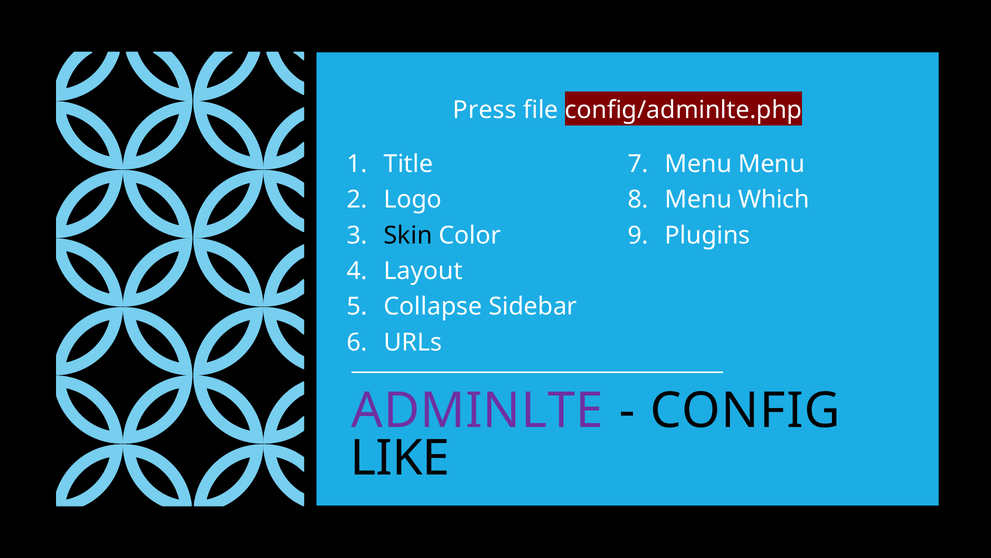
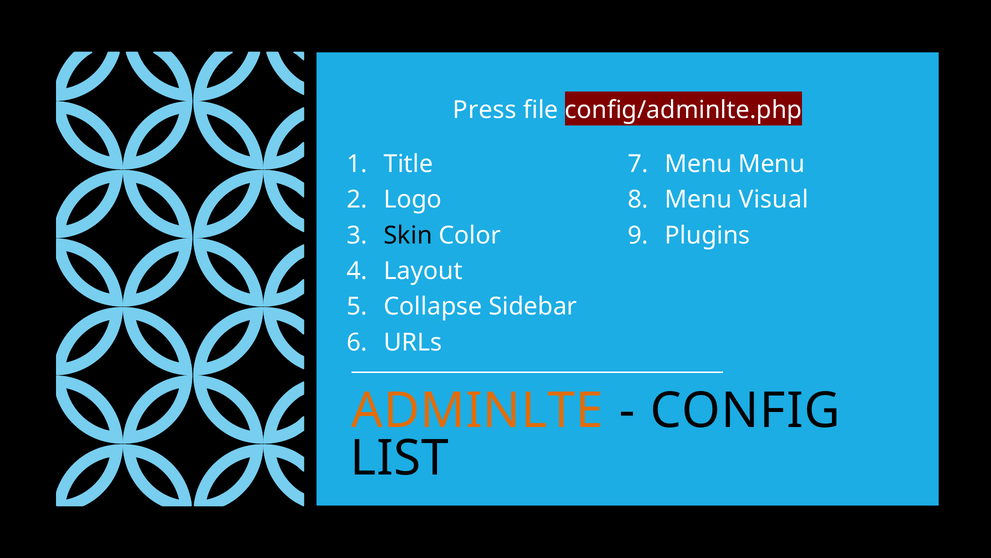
Which: Which -> Visual
ADMINLTE colour: purple -> orange
LIKE: LIKE -> LIST
